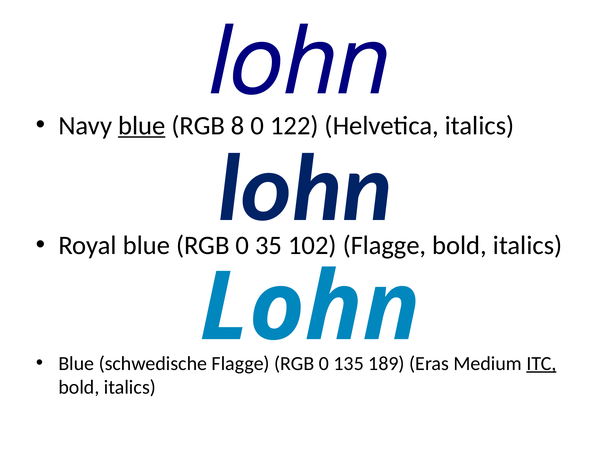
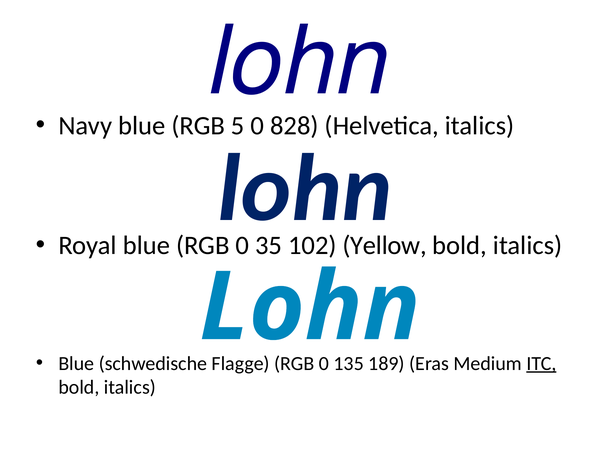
blue at (142, 126) underline: present -> none
8: 8 -> 5
122: 122 -> 828
Flagge at (384, 245): Flagge -> Yellow
